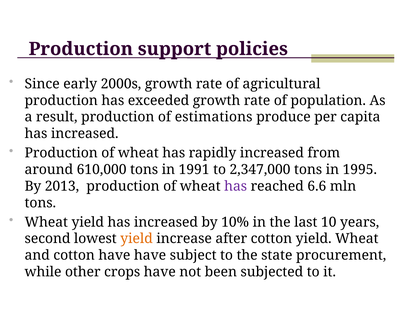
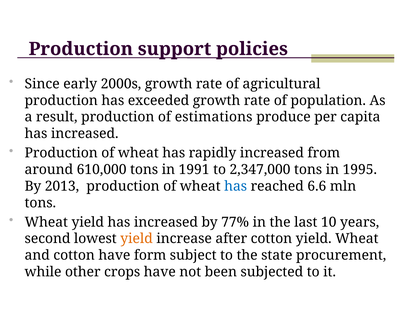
has at (236, 186) colour: purple -> blue
10%: 10% -> 77%
have have: have -> form
